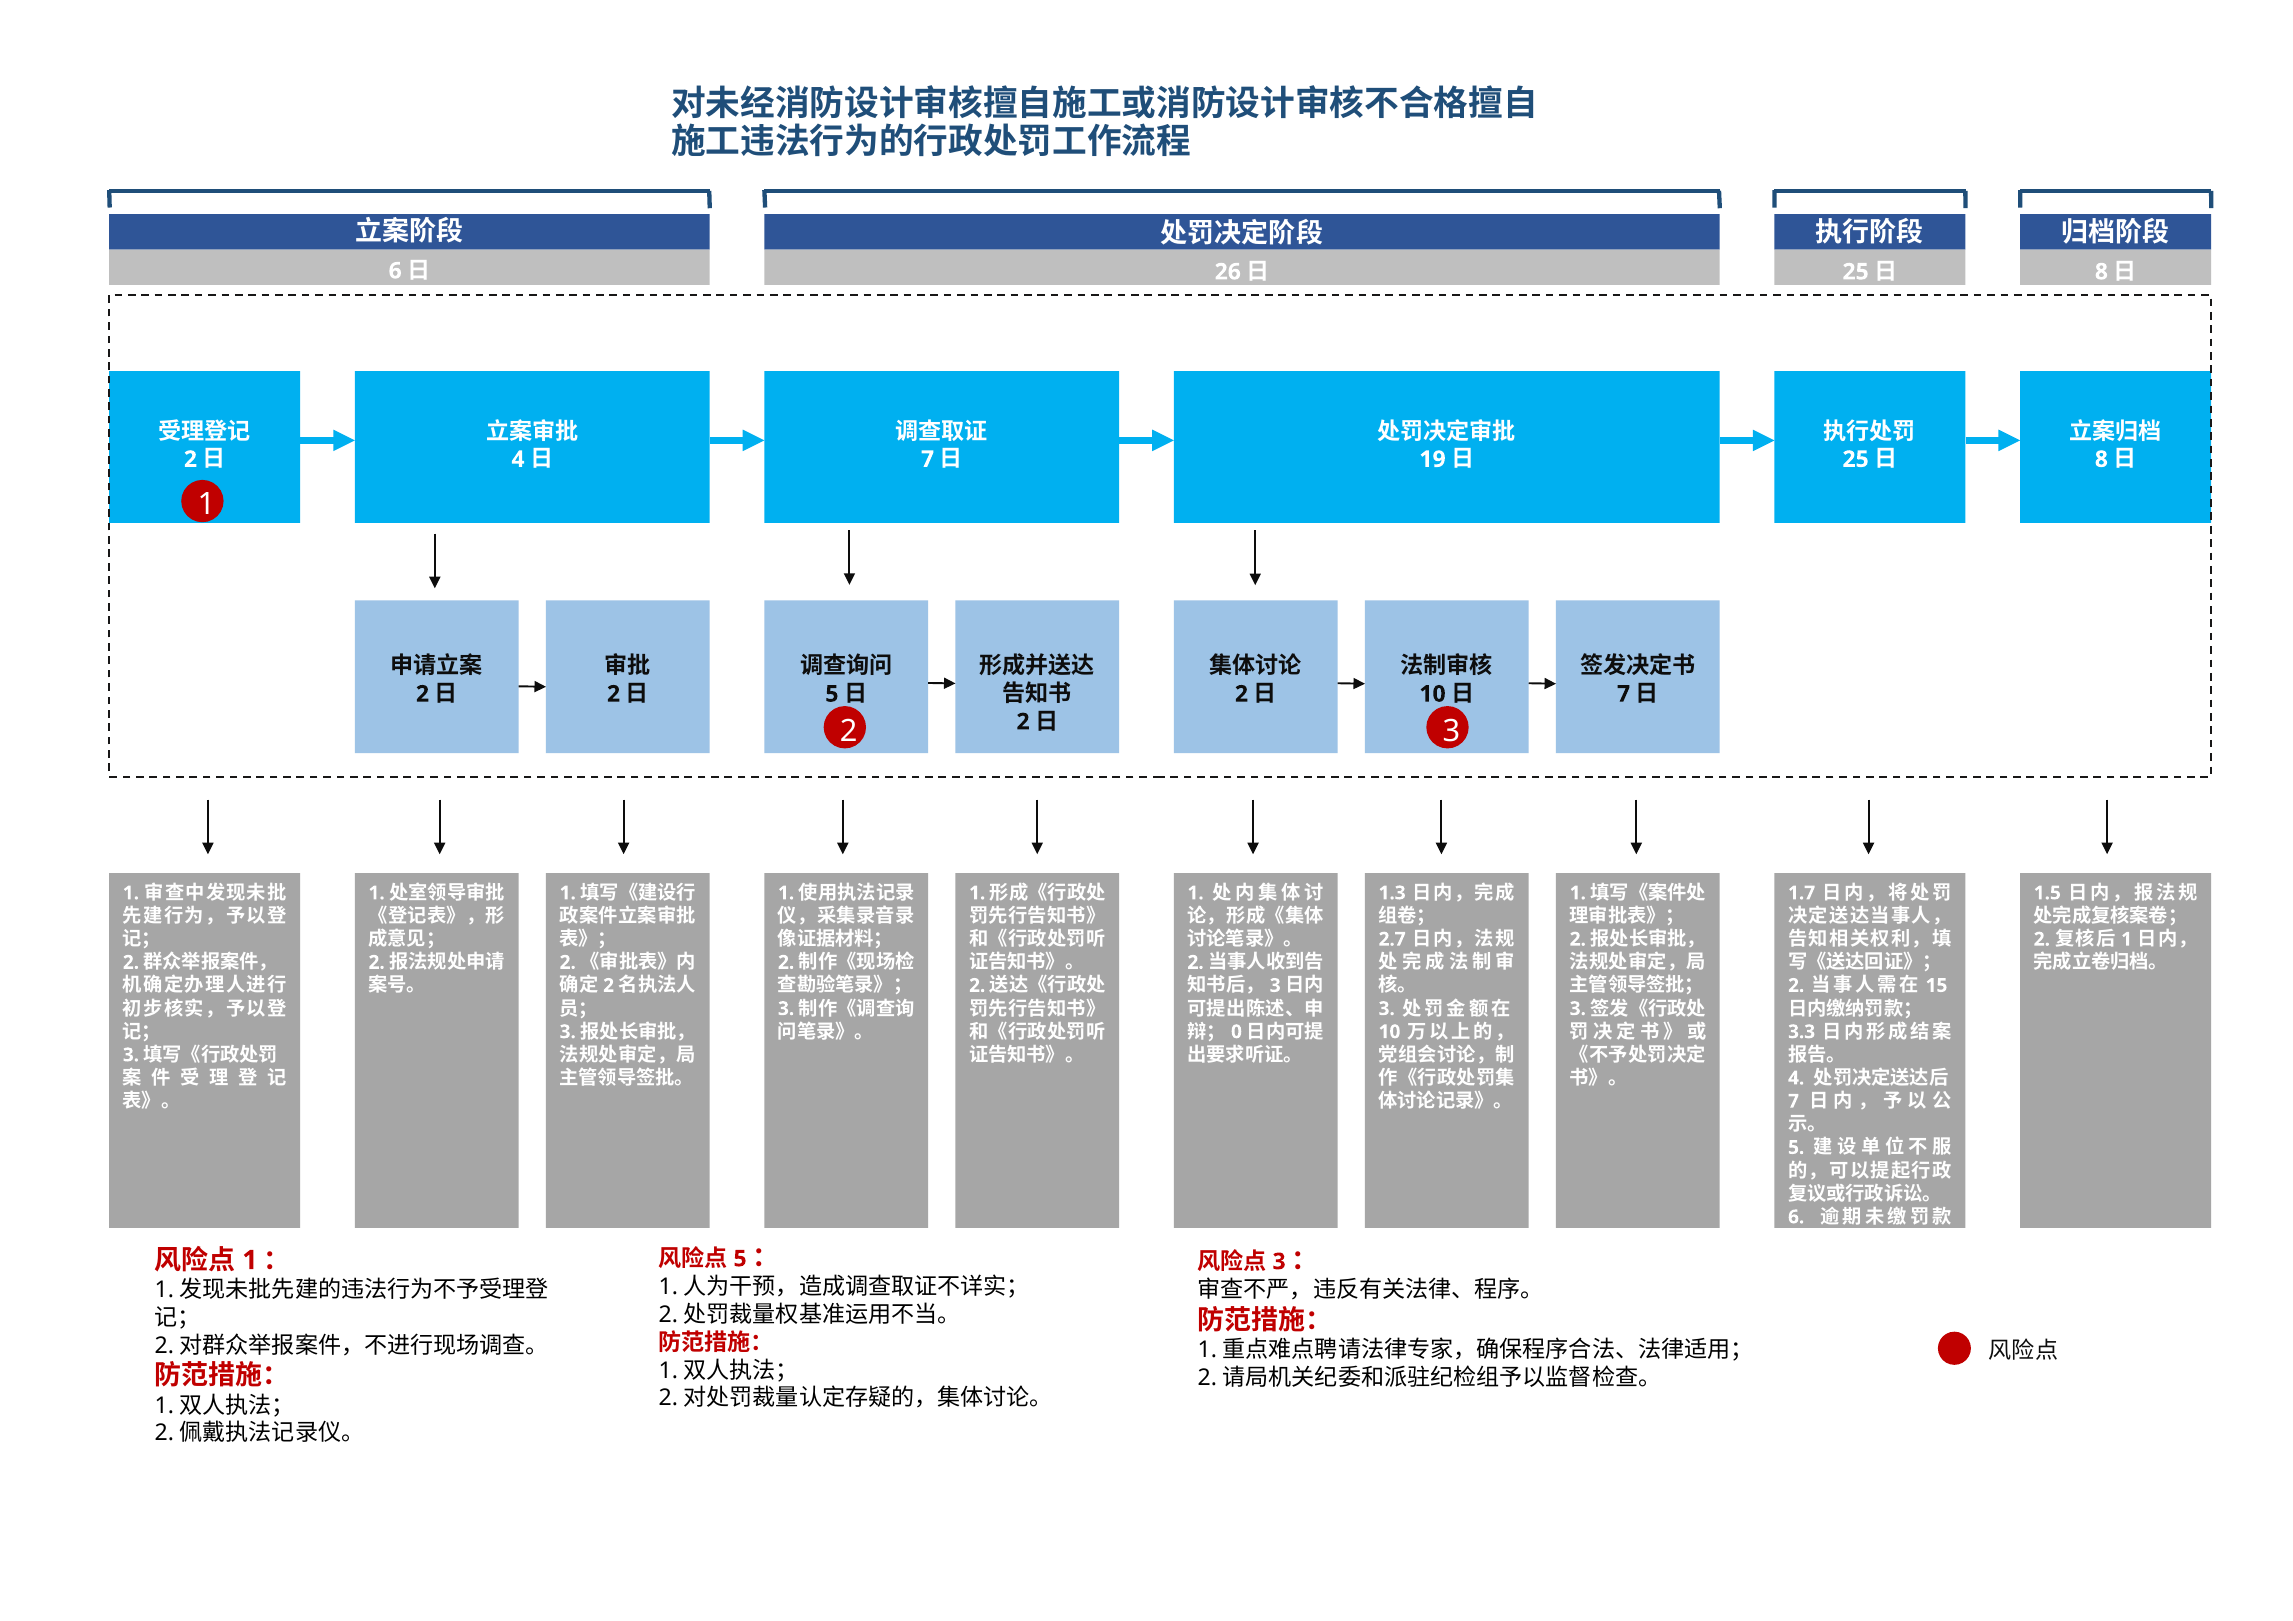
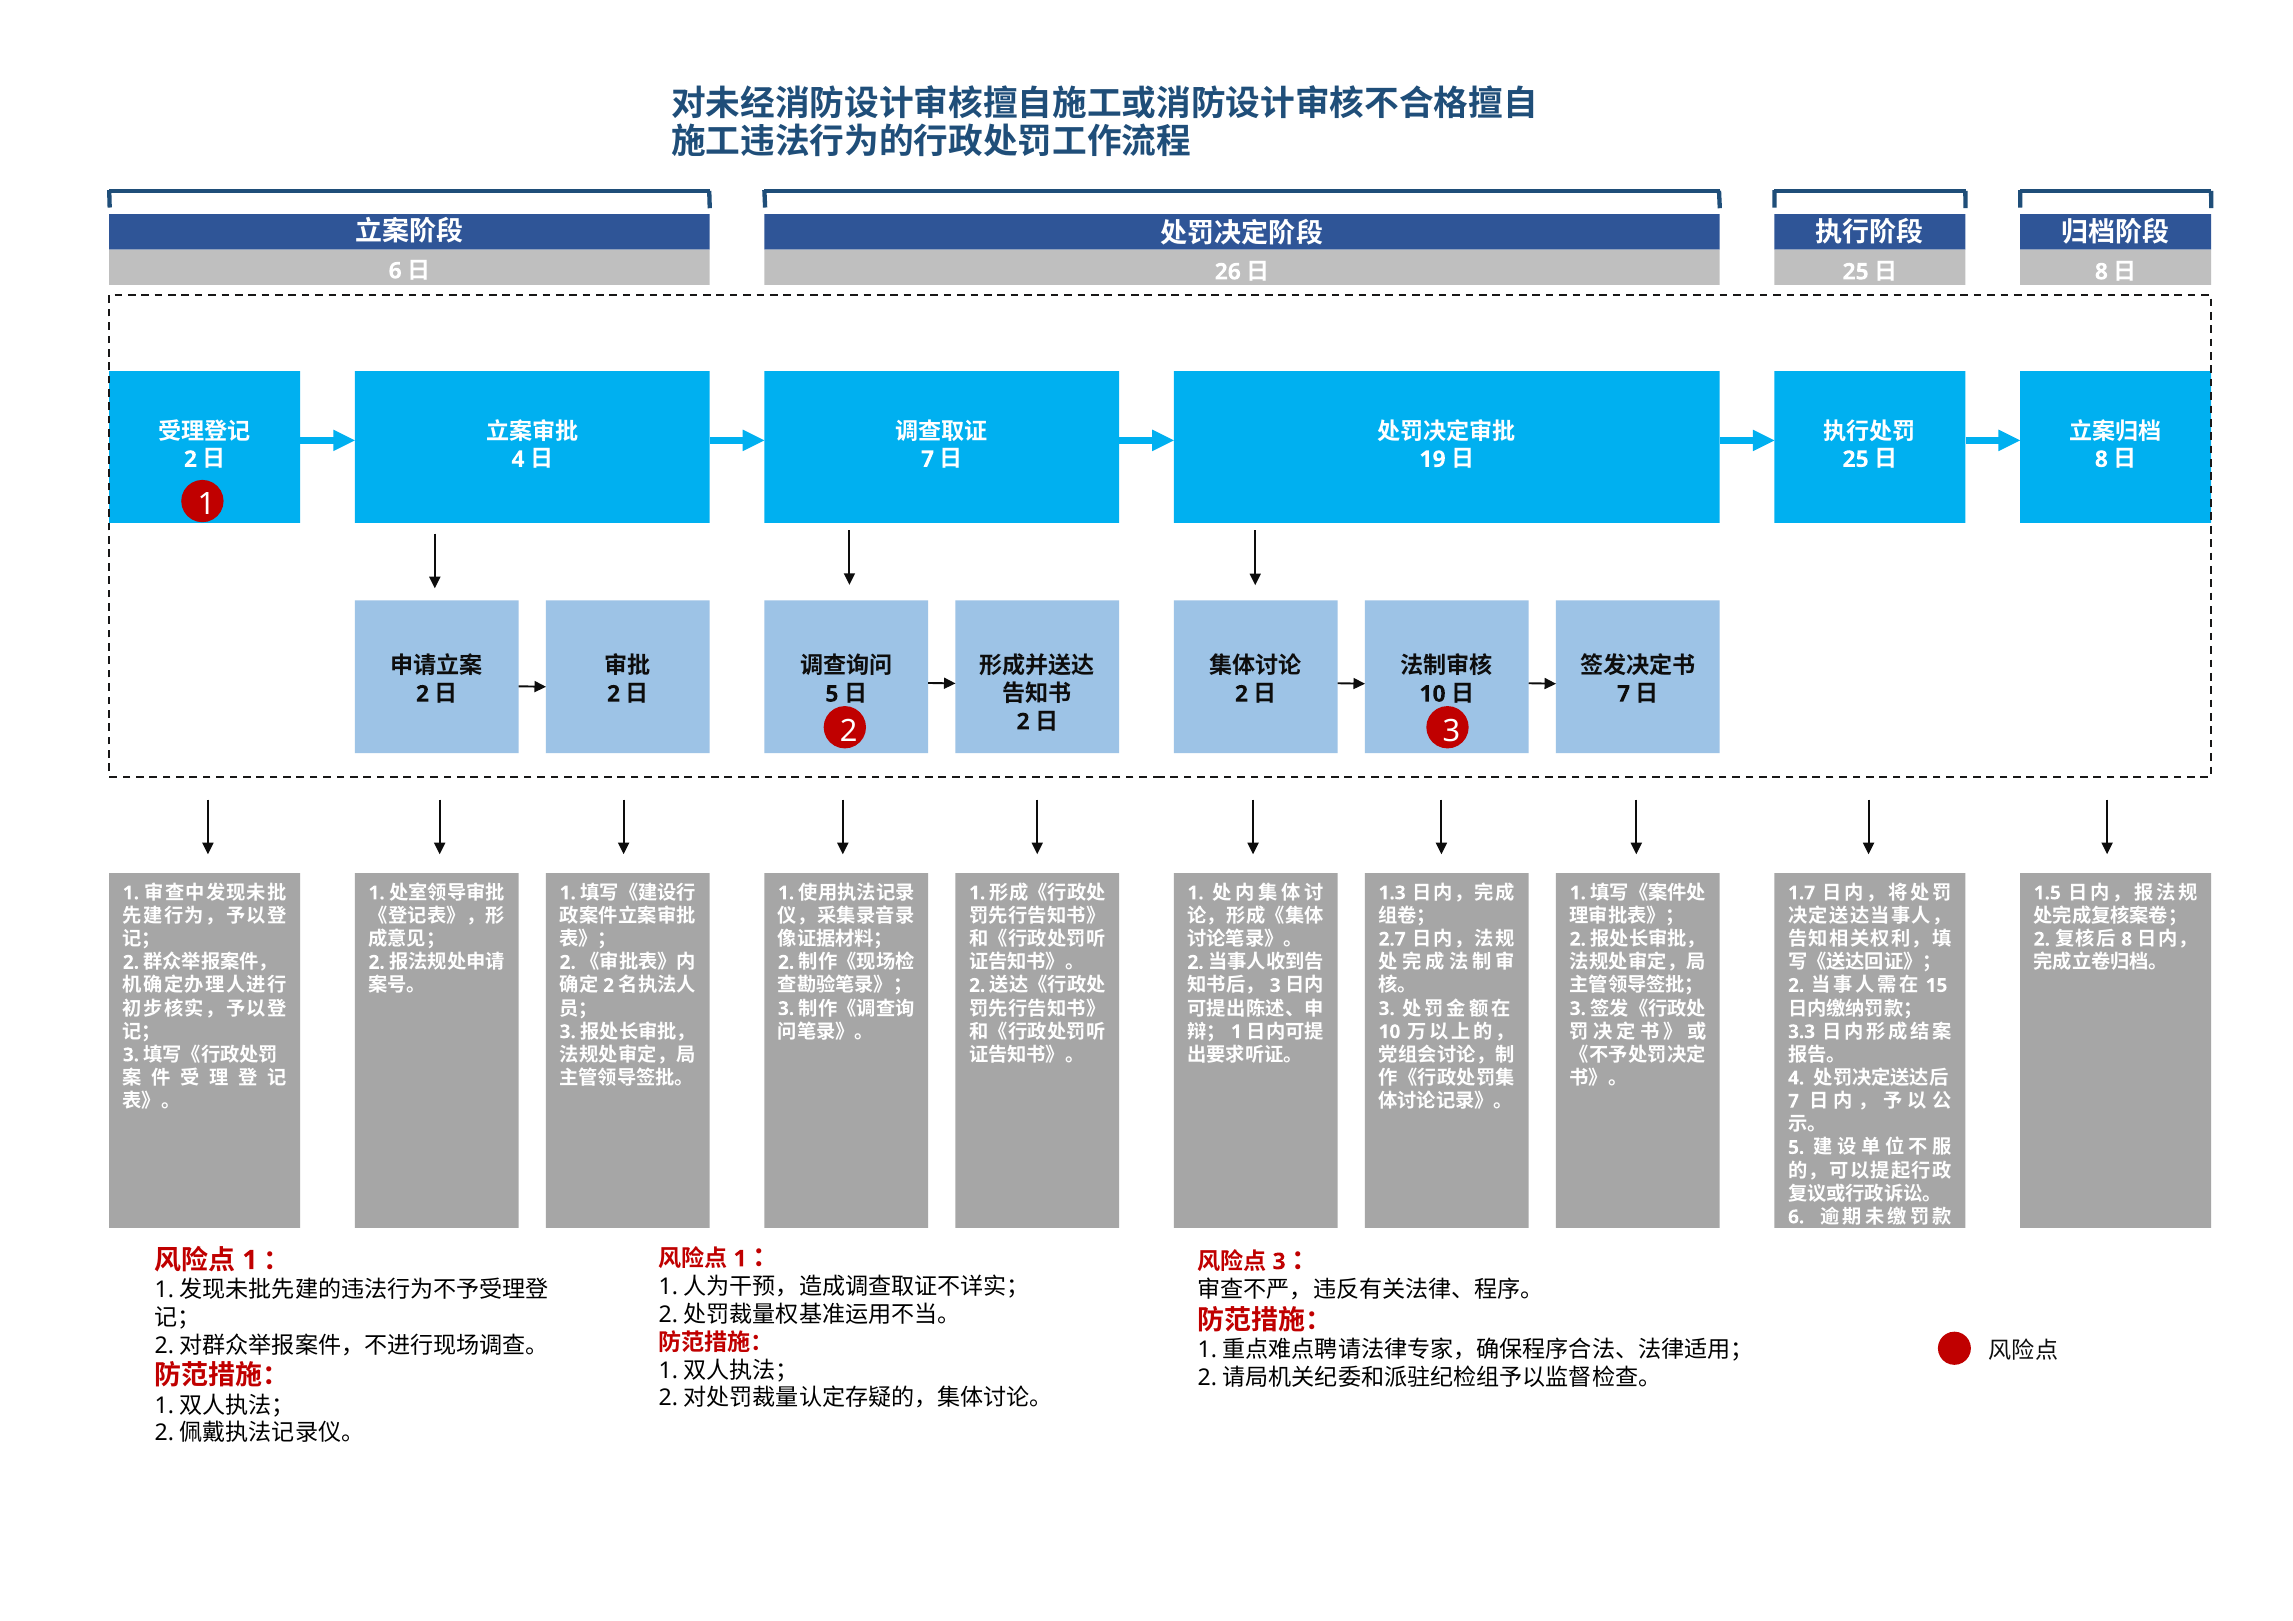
1 at (2127, 940): 1 -> 8
0 at (1236, 1032): 0 -> 1
5 at (740, 1259): 5 -> 1
